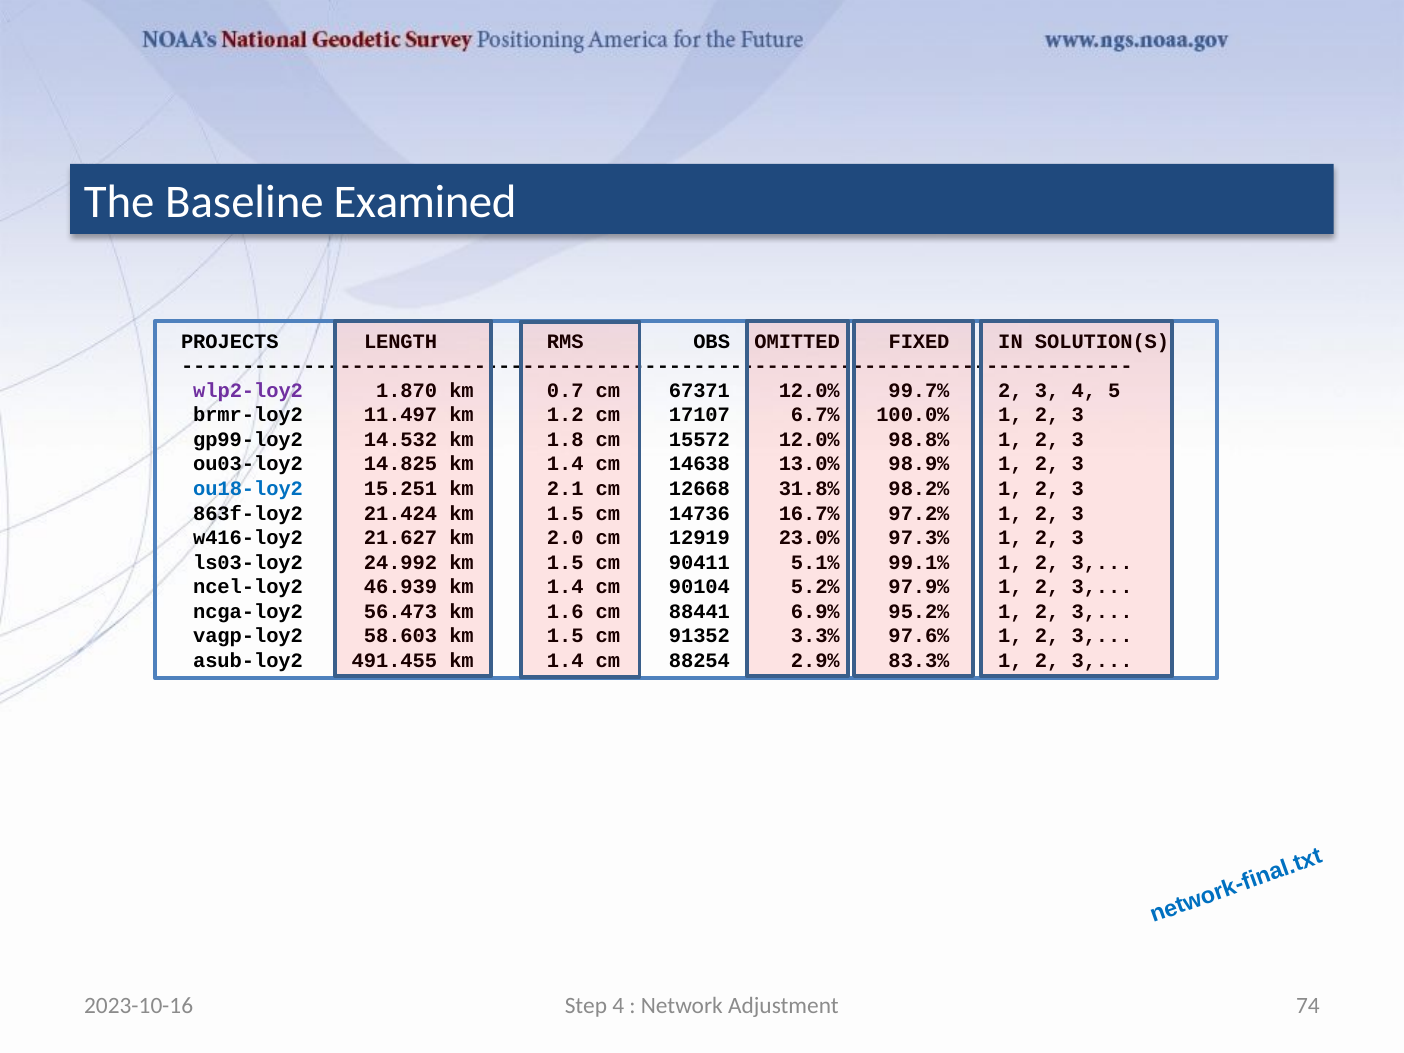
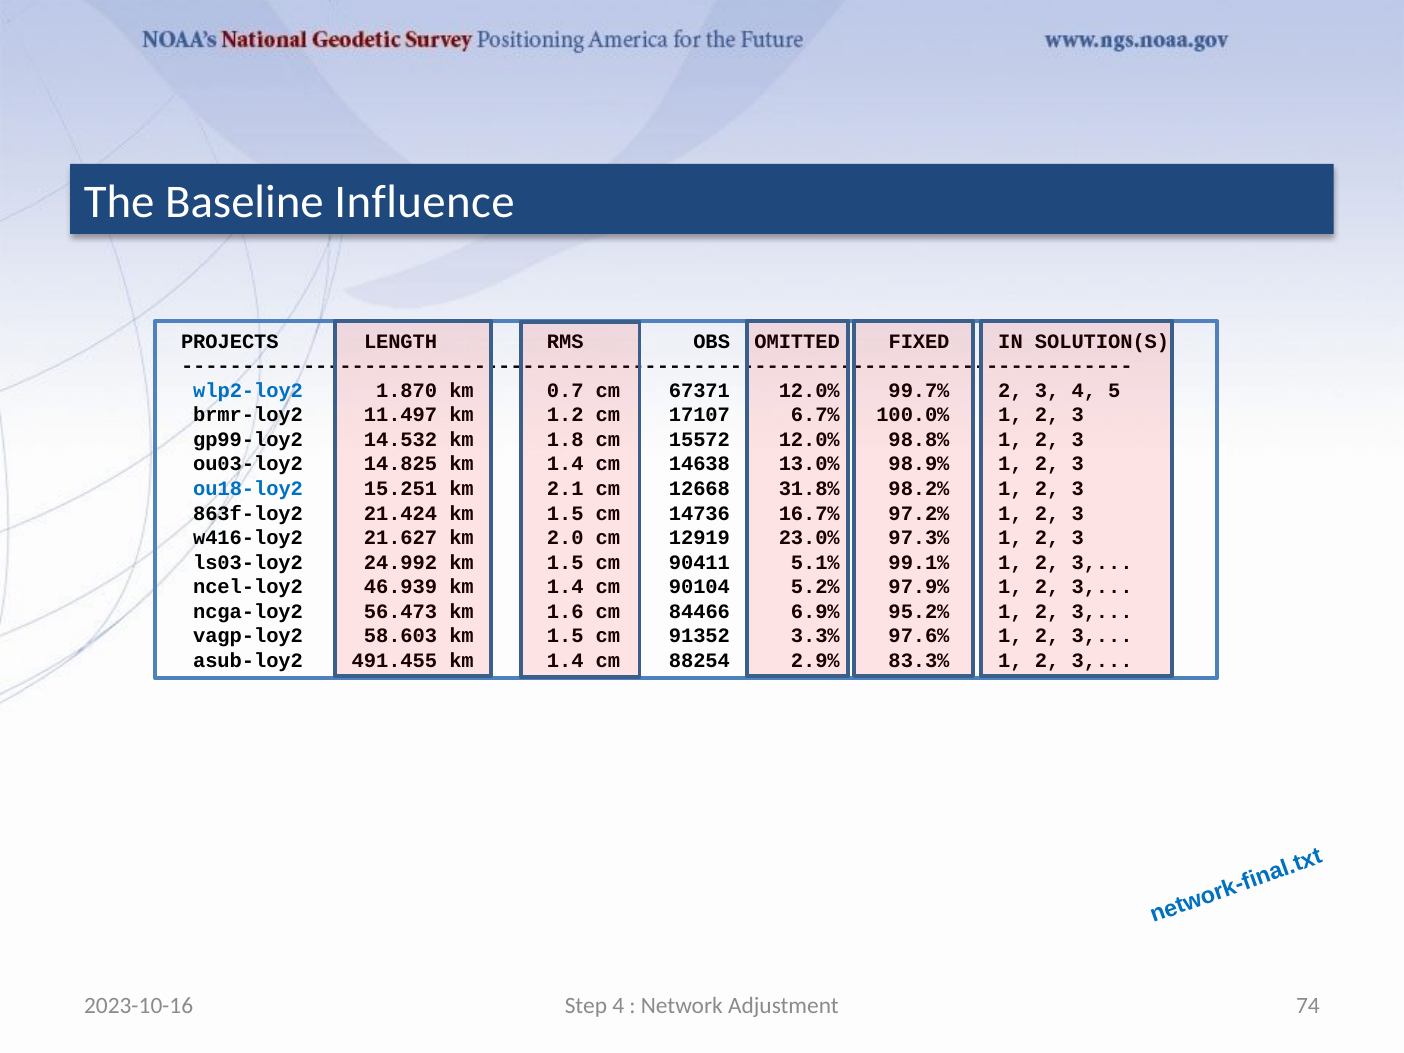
Examined: Examined -> Influence
wlp2-loy2 colour: purple -> blue
88441: 88441 -> 84466
